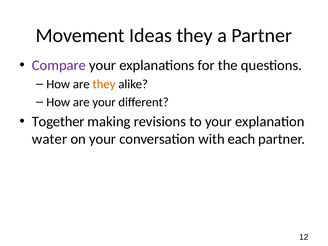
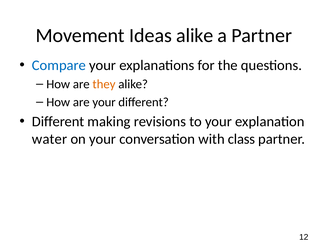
Ideas they: they -> alike
Compare colour: purple -> blue
Together at (58, 122): Together -> Different
each: each -> class
